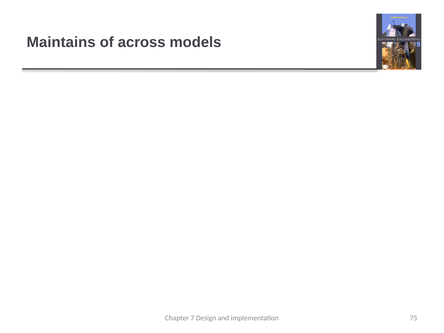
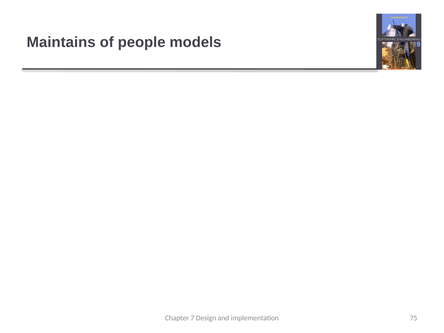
across: across -> people
